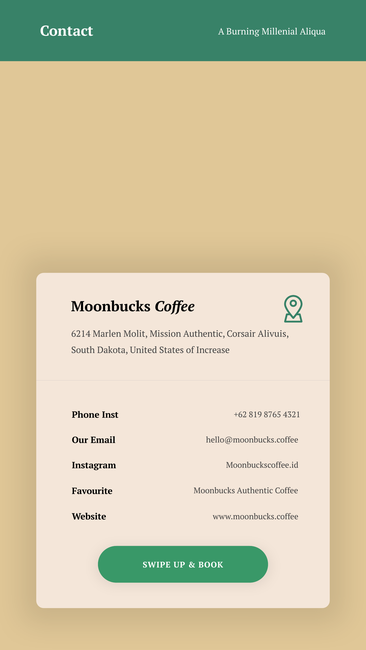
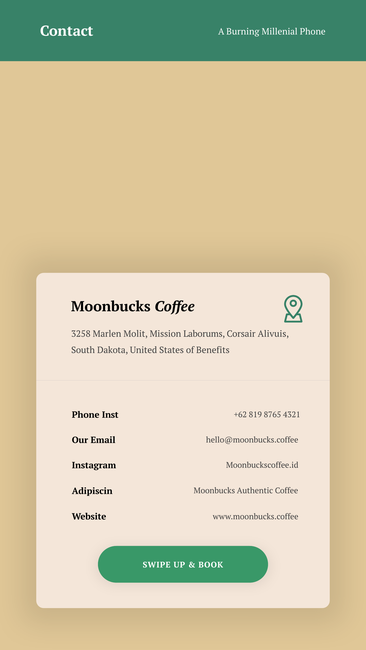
Millenial Aliqua: Aliqua -> Phone
6214: 6214 -> 3258
Mission Authentic: Authentic -> Laborums
Increase: Increase -> Benefits
Favourite: Favourite -> Adipiscin
